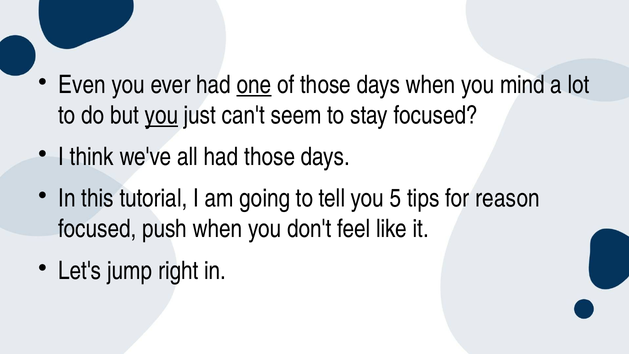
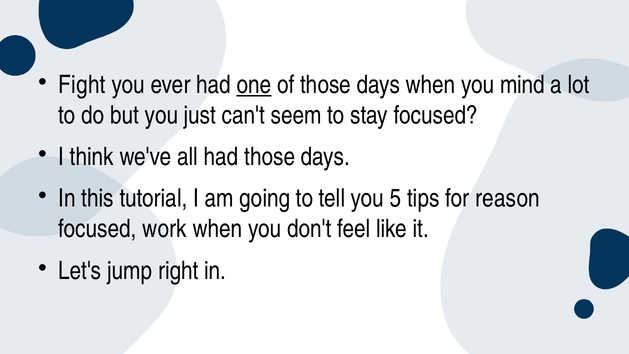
Even: Even -> Fight
you at (161, 115) underline: present -> none
push: push -> work
